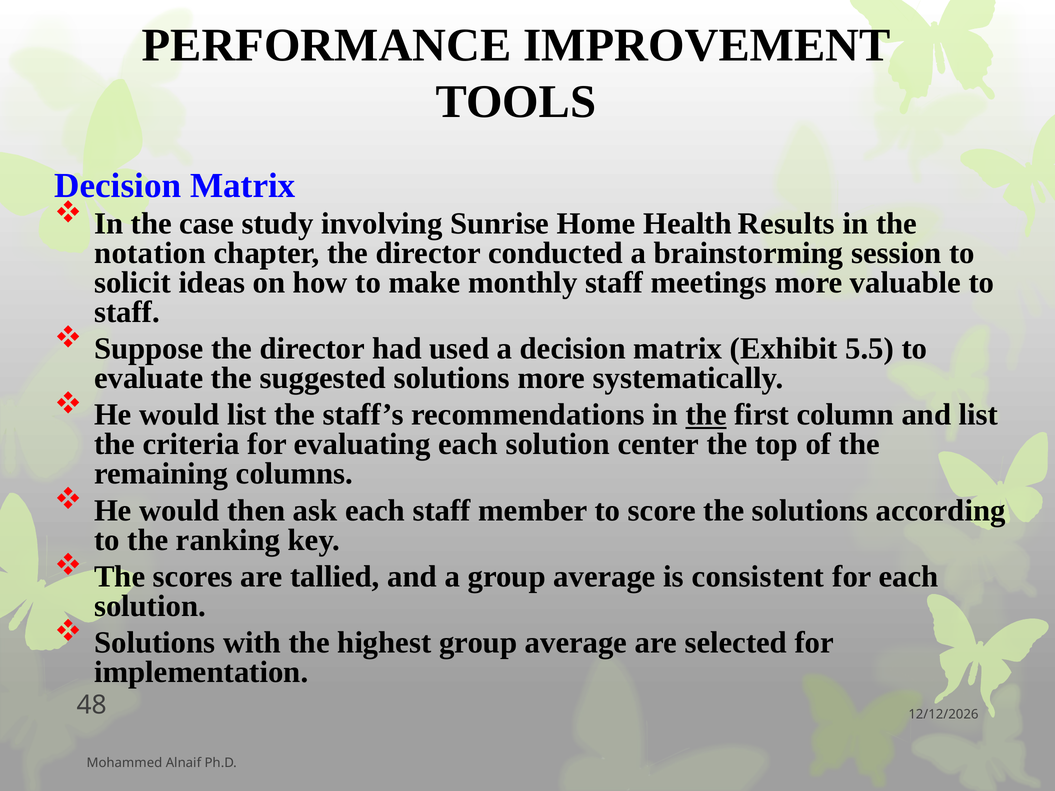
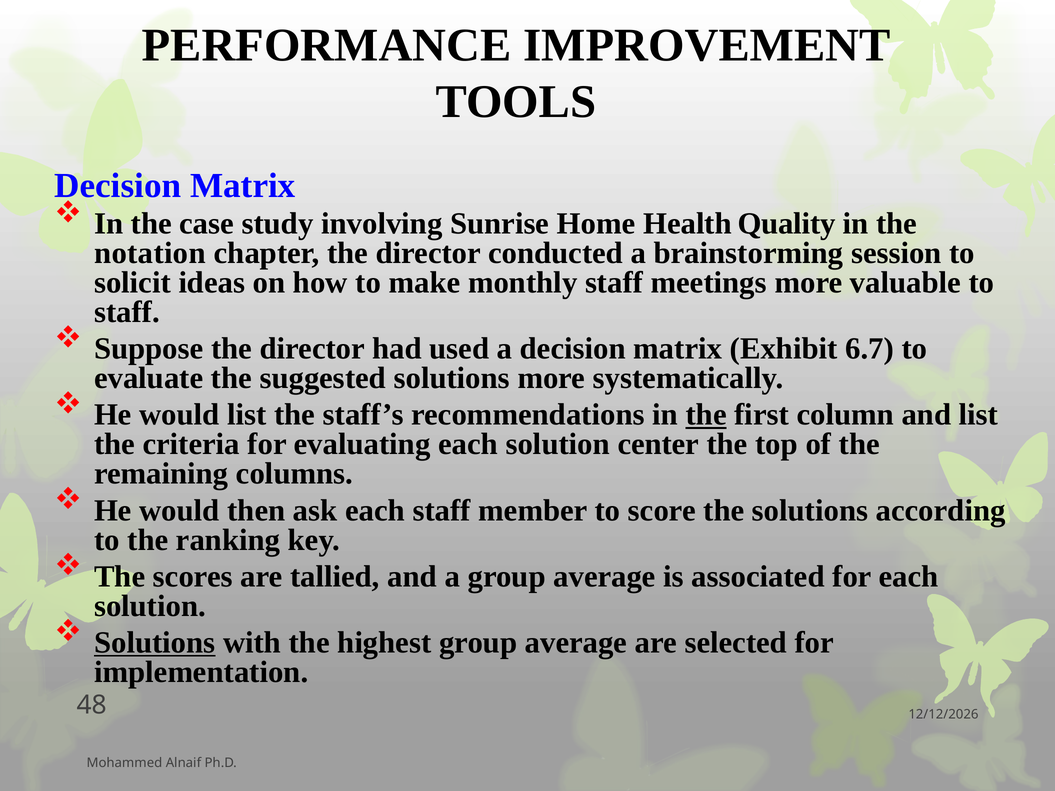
Results: Results -> Quality
5.5: 5.5 -> 6.7
consistent: consistent -> associated
Solutions at (155, 643) underline: none -> present
